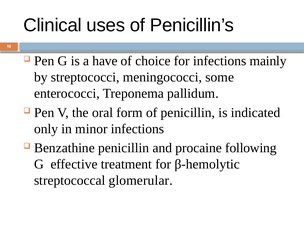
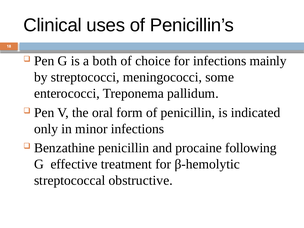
have: have -> both
glomerular: glomerular -> obstructive
